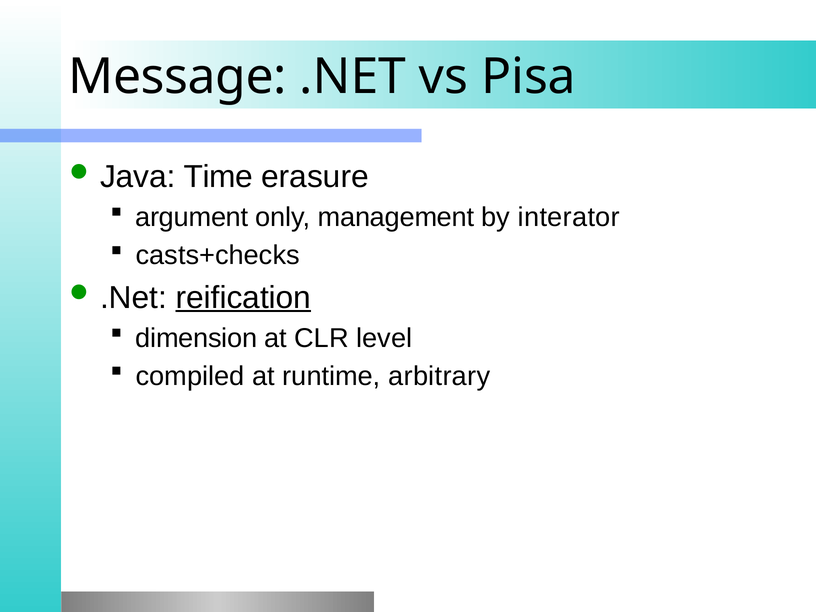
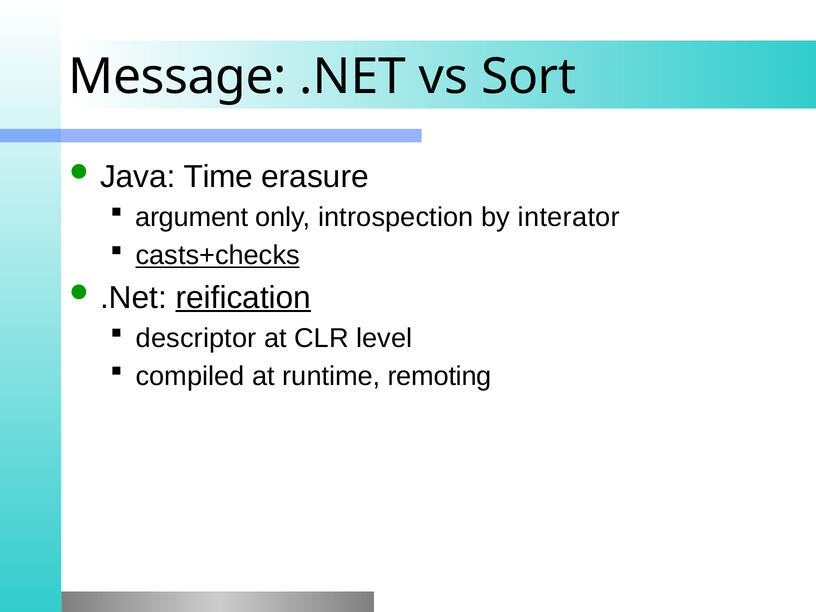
Pisa: Pisa -> Sort
management: management -> introspection
casts+checks underline: none -> present
dimension: dimension -> descriptor
arbitrary: arbitrary -> remoting
